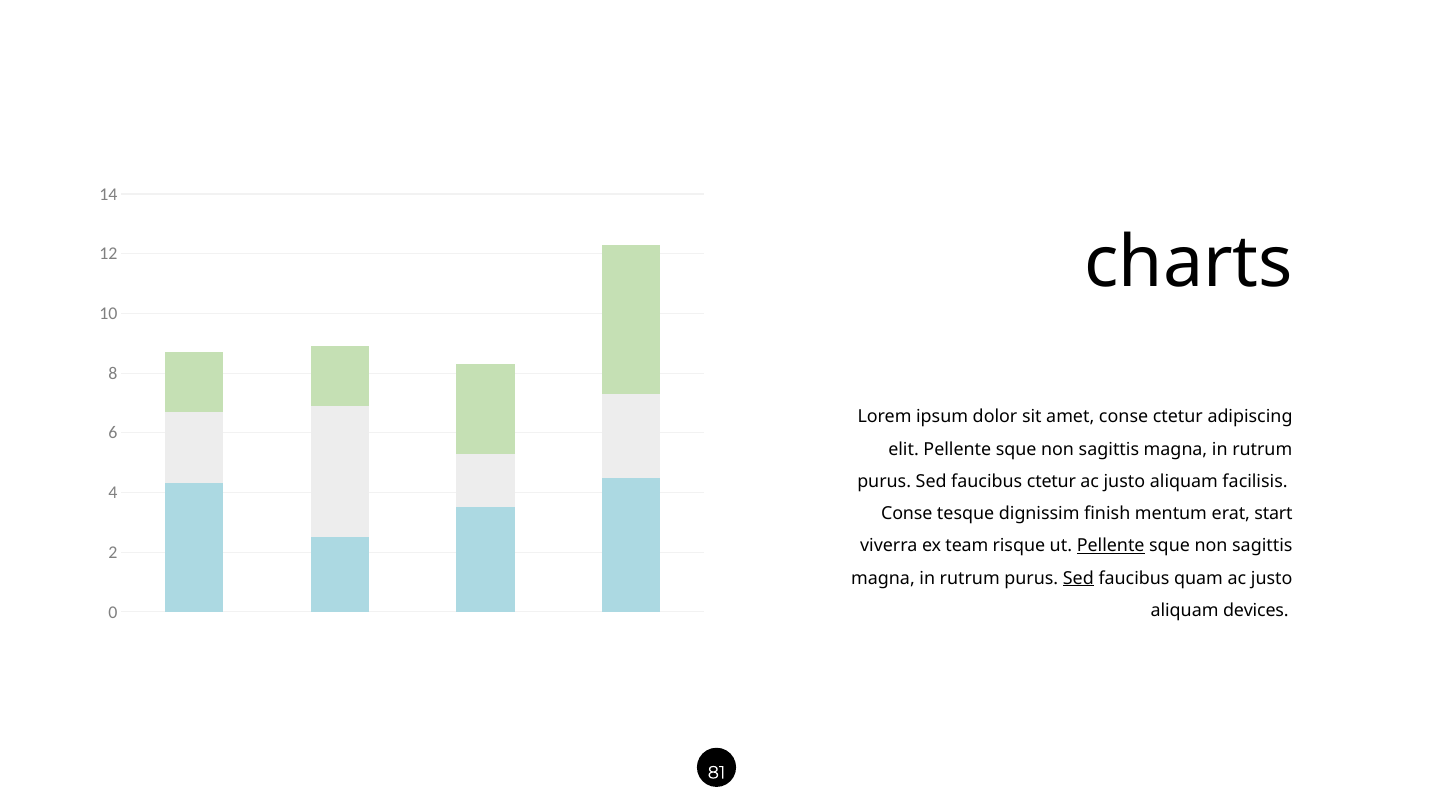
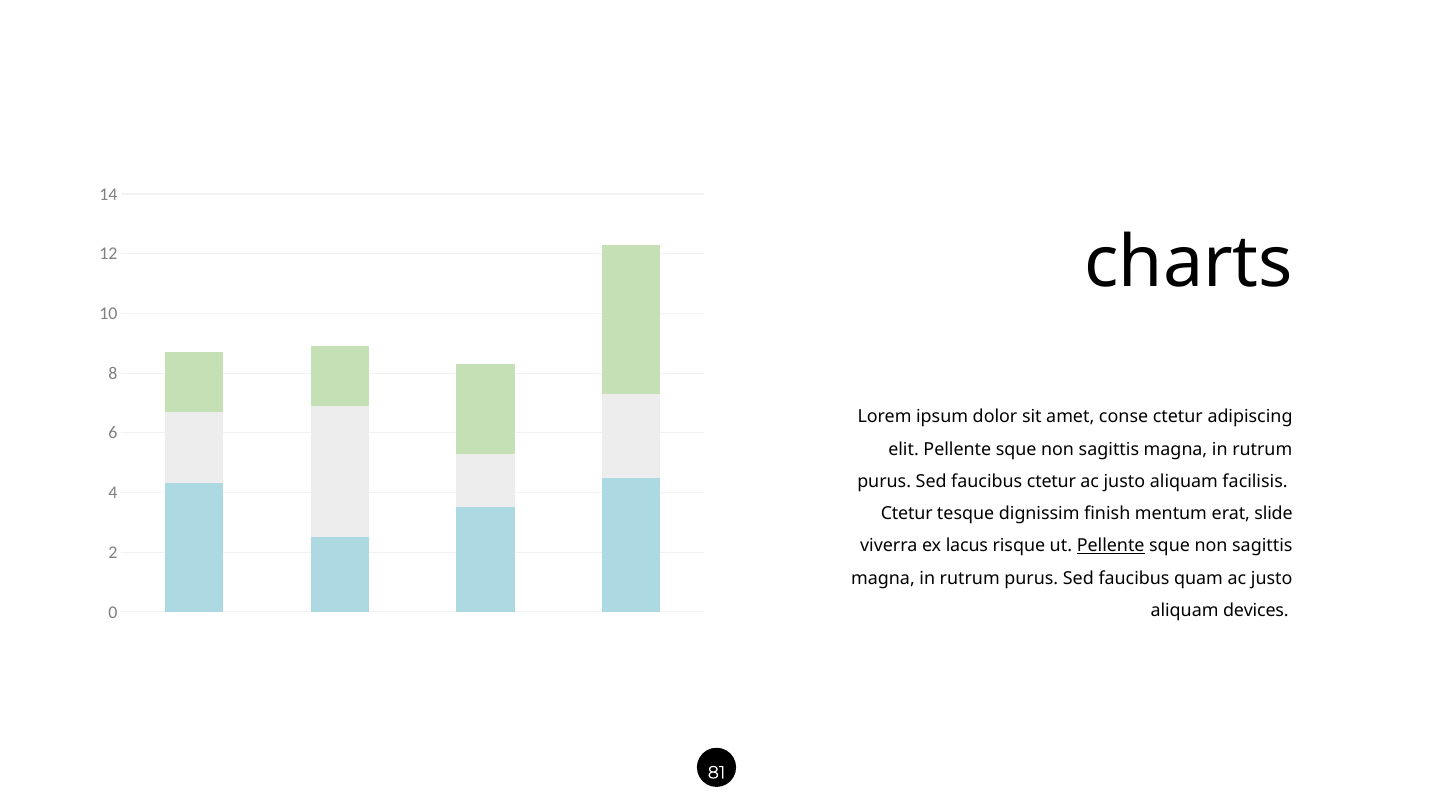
Conse at (907, 514): Conse -> Ctetur
start: start -> slide
team: team -> lacus
Sed at (1078, 578) underline: present -> none
